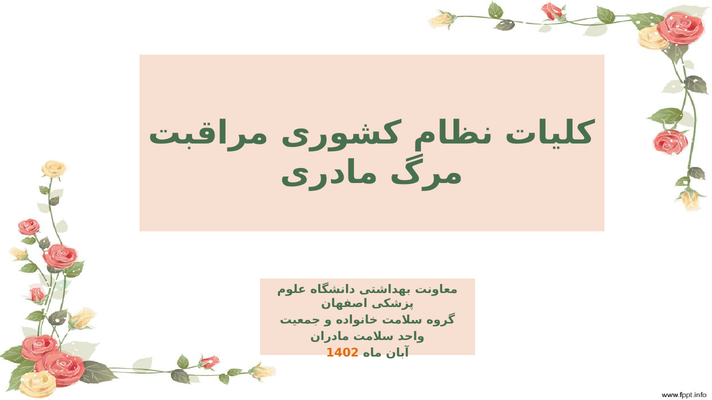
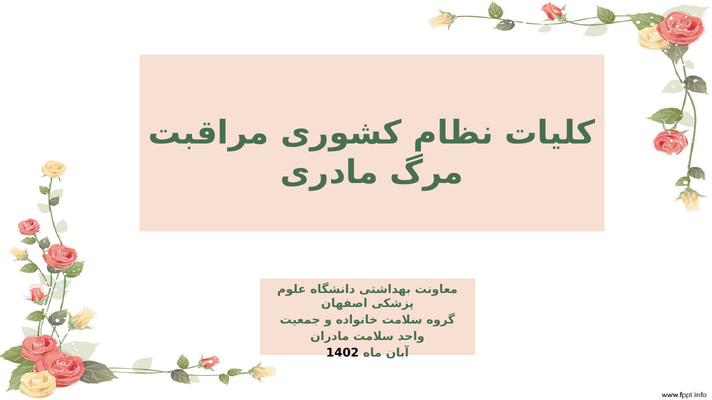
1402 colour: orange -> black
